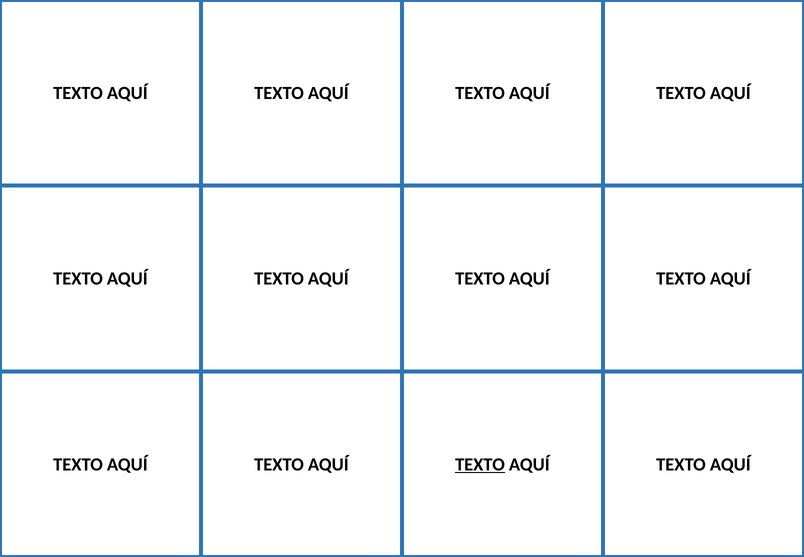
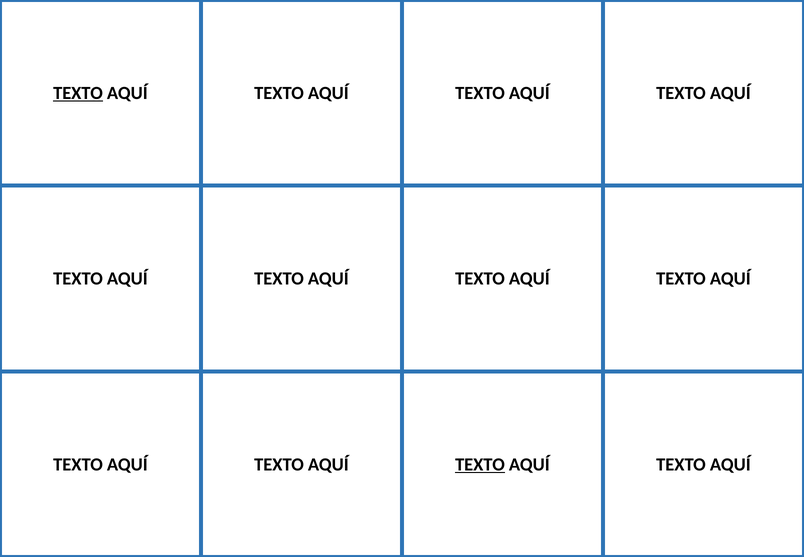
TEXTO at (78, 93) underline: none -> present
